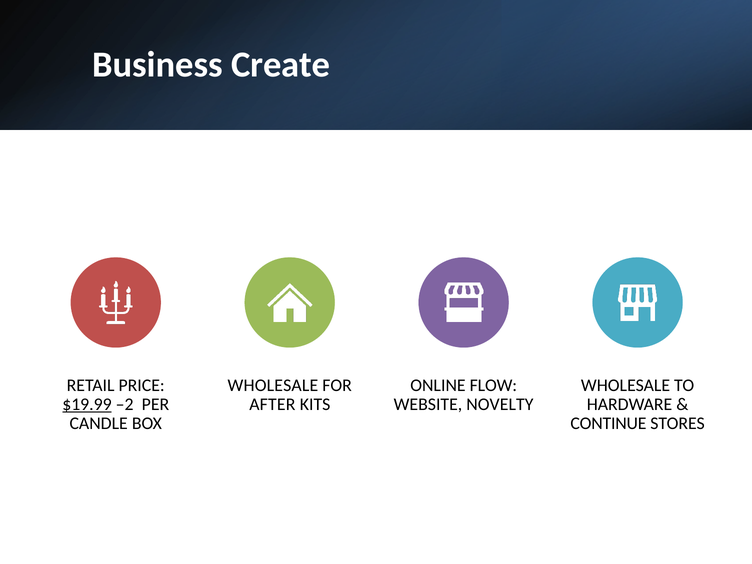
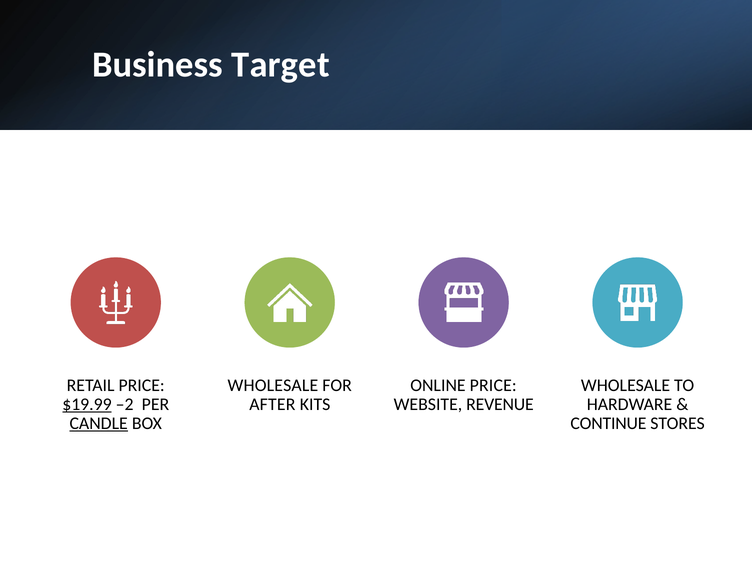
Create: Create -> Target
ONLINE FLOW: FLOW -> PRICE
NOVELTY: NOVELTY -> REVENUE
CANDLE underline: none -> present
